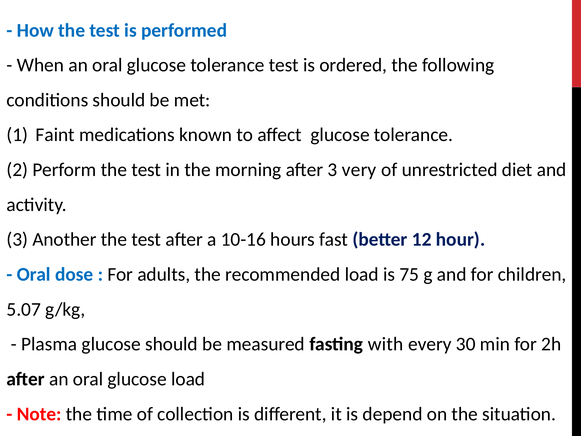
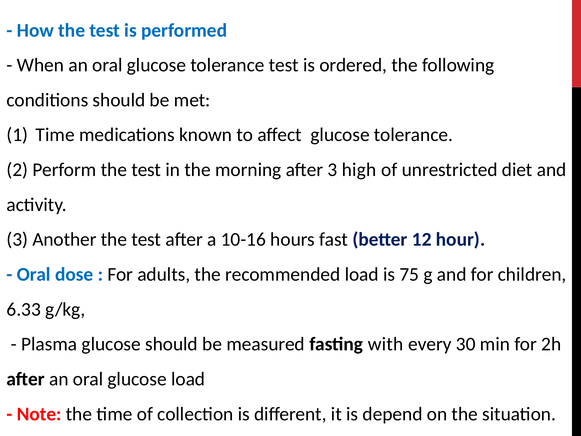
Faint at (55, 135): Faint -> Time
very: very -> high
5.07: 5.07 -> 6.33
